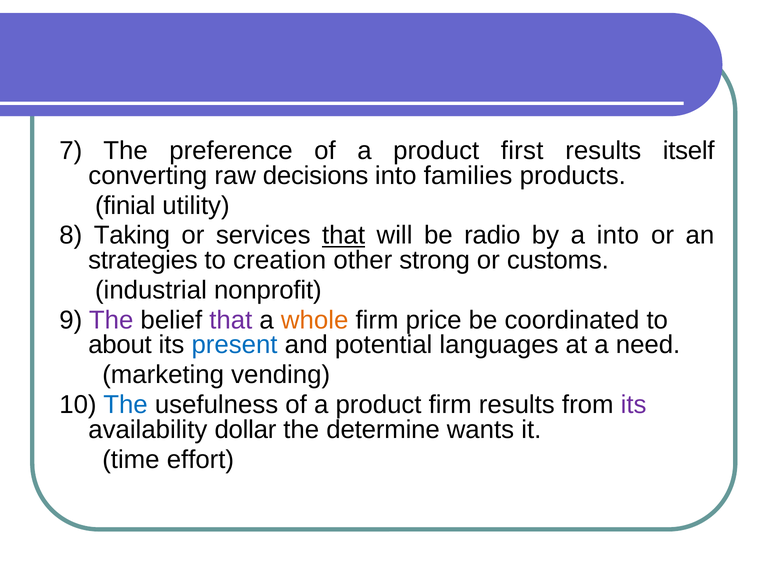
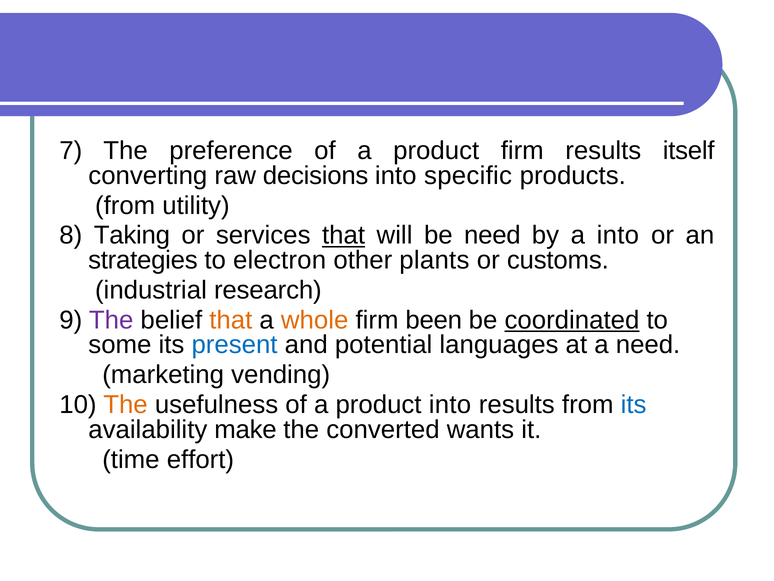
product first: first -> firm
families: families -> specific
finial at (125, 205): finial -> from
be radio: radio -> need
creation: creation -> electron
strong: strong -> plants
nonprofit: nonprofit -> research
that at (231, 320) colour: purple -> orange
price: price -> been
coordinated underline: none -> present
about: about -> some
The at (126, 404) colour: blue -> orange
product firm: firm -> into
its at (634, 404) colour: purple -> blue
dollar: dollar -> make
determine: determine -> converted
